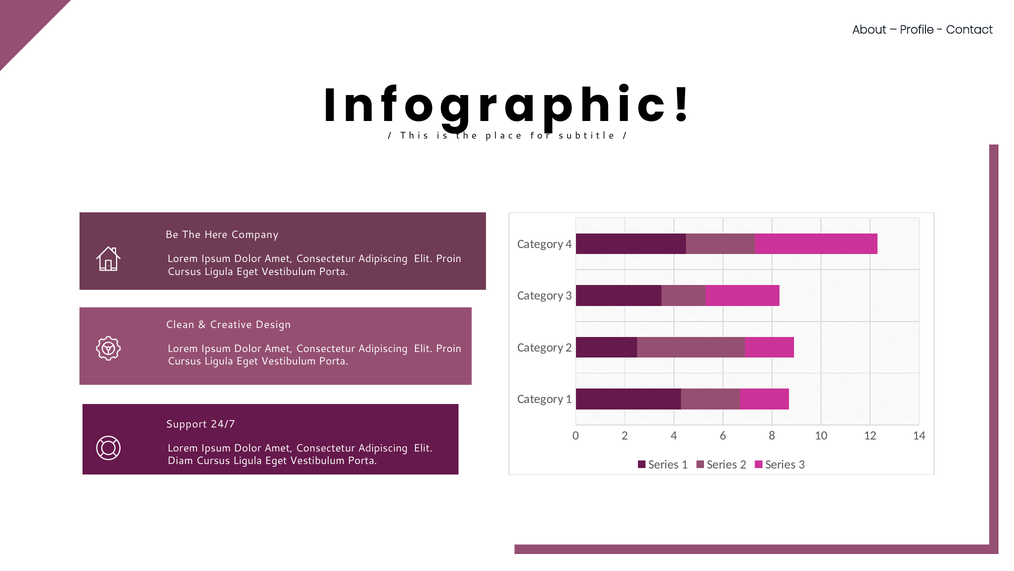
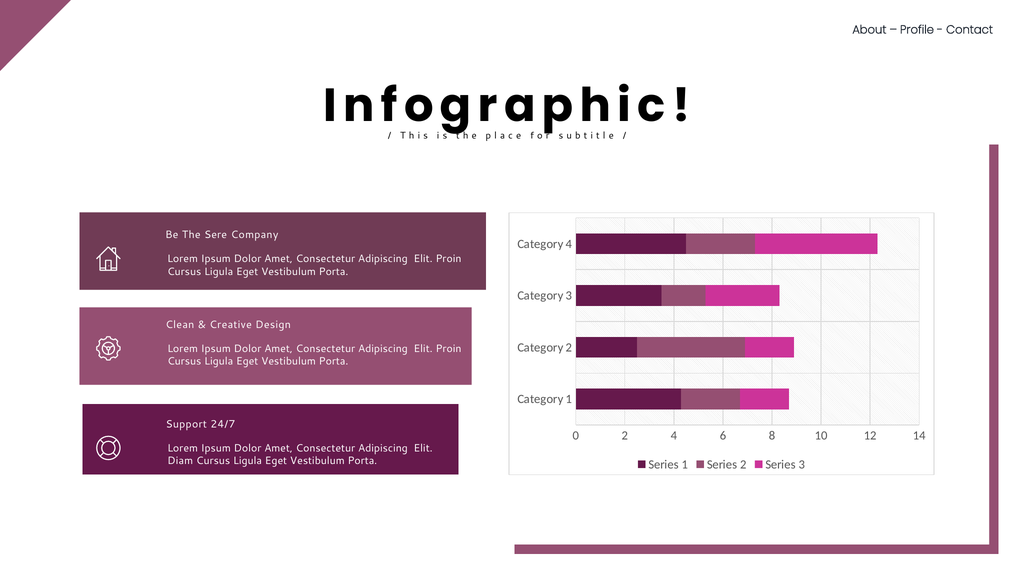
Here: Here -> Sere
